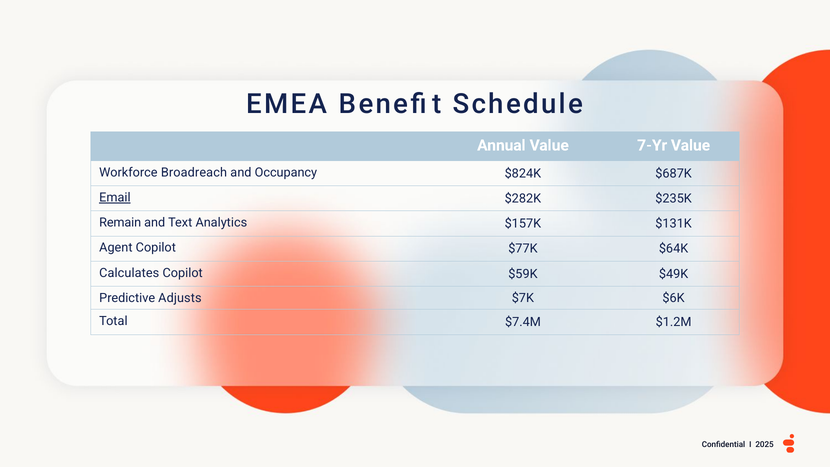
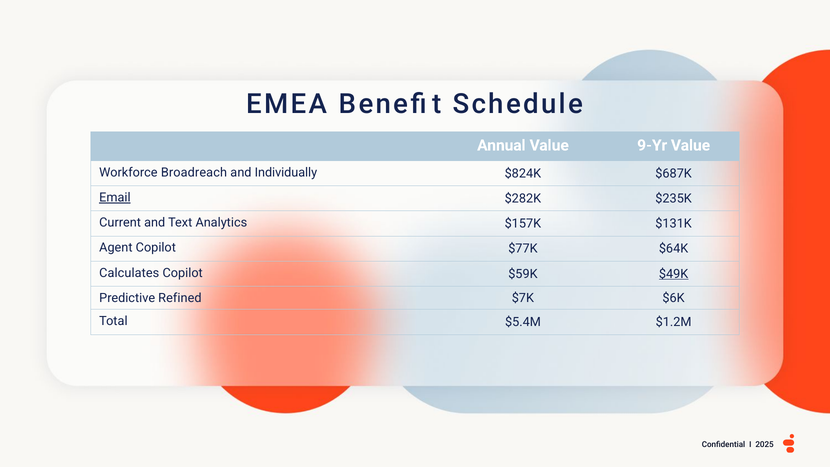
7-Yr: 7-Yr -> 9-Yr
Occupancy: Occupancy -> Individually
Remain: Remain -> Current
$49K underline: none -> present
Adjusts: Adjusts -> Refined
$7.4M: $7.4M -> $5.4M
